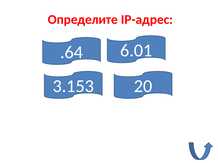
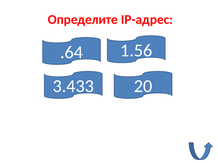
6.01: 6.01 -> 1.56
3.153: 3.153 -> 3.433
